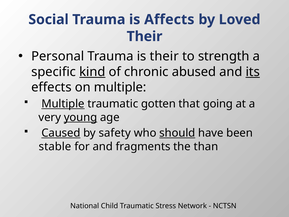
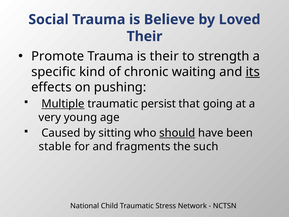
Affects: Affects -> Believe
Personal: Personal -> Promote
kind underline: present -> none
abused: abused -> waiting
on multiple: multiple -> pushing
gotten: gotten -> persist
young underline: present -> none
Caused underline: present -> none
safety: safety -> sitting
than: than -> such
